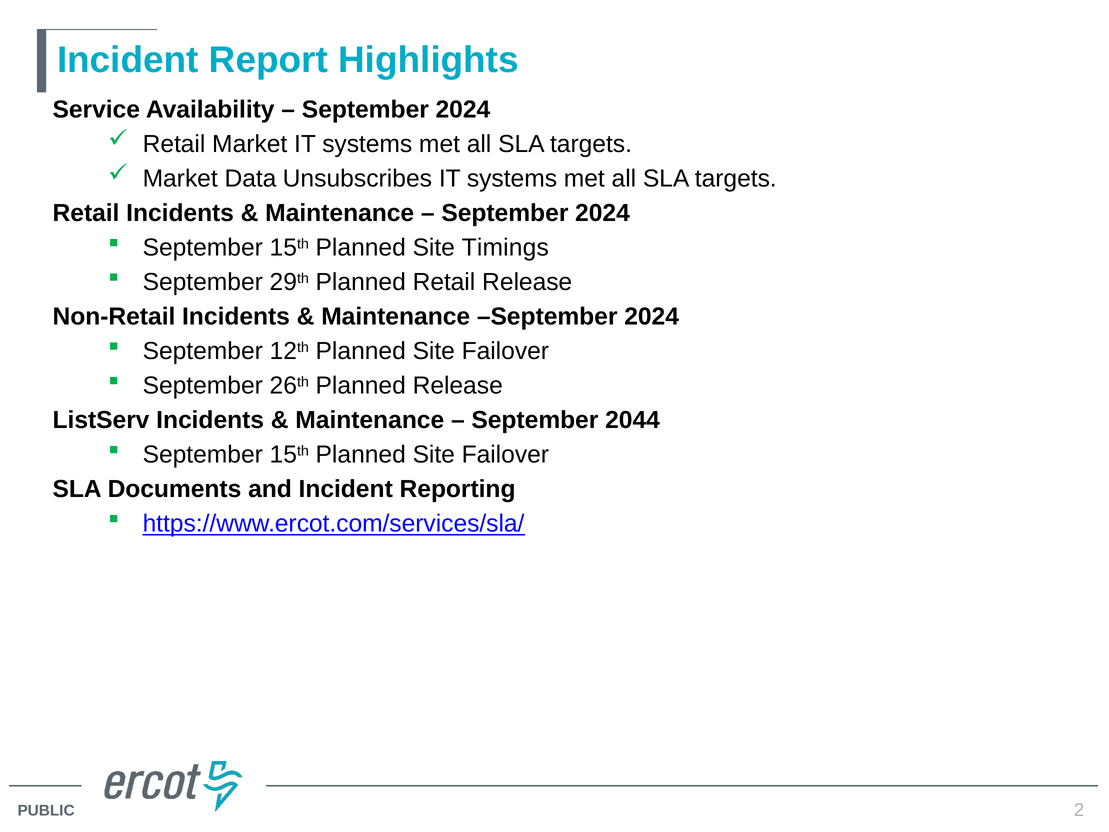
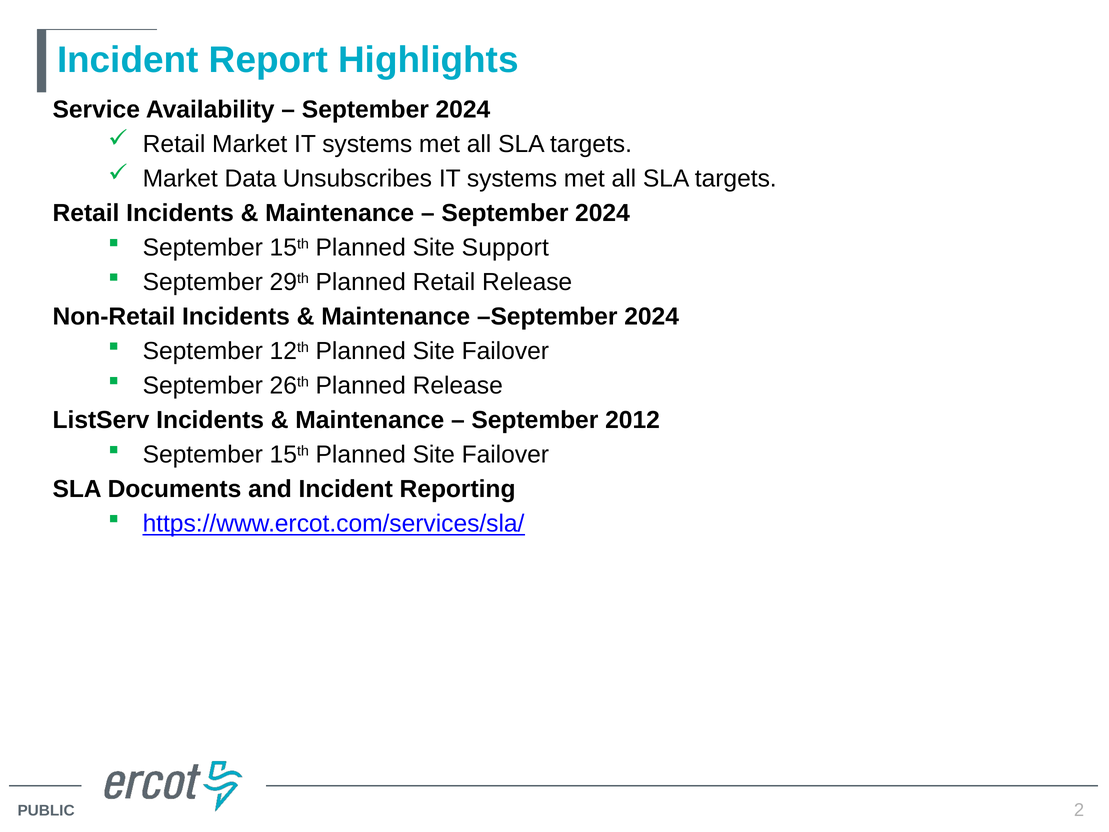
Timings: Timings -> Support
2044: 2044 -> 2012
